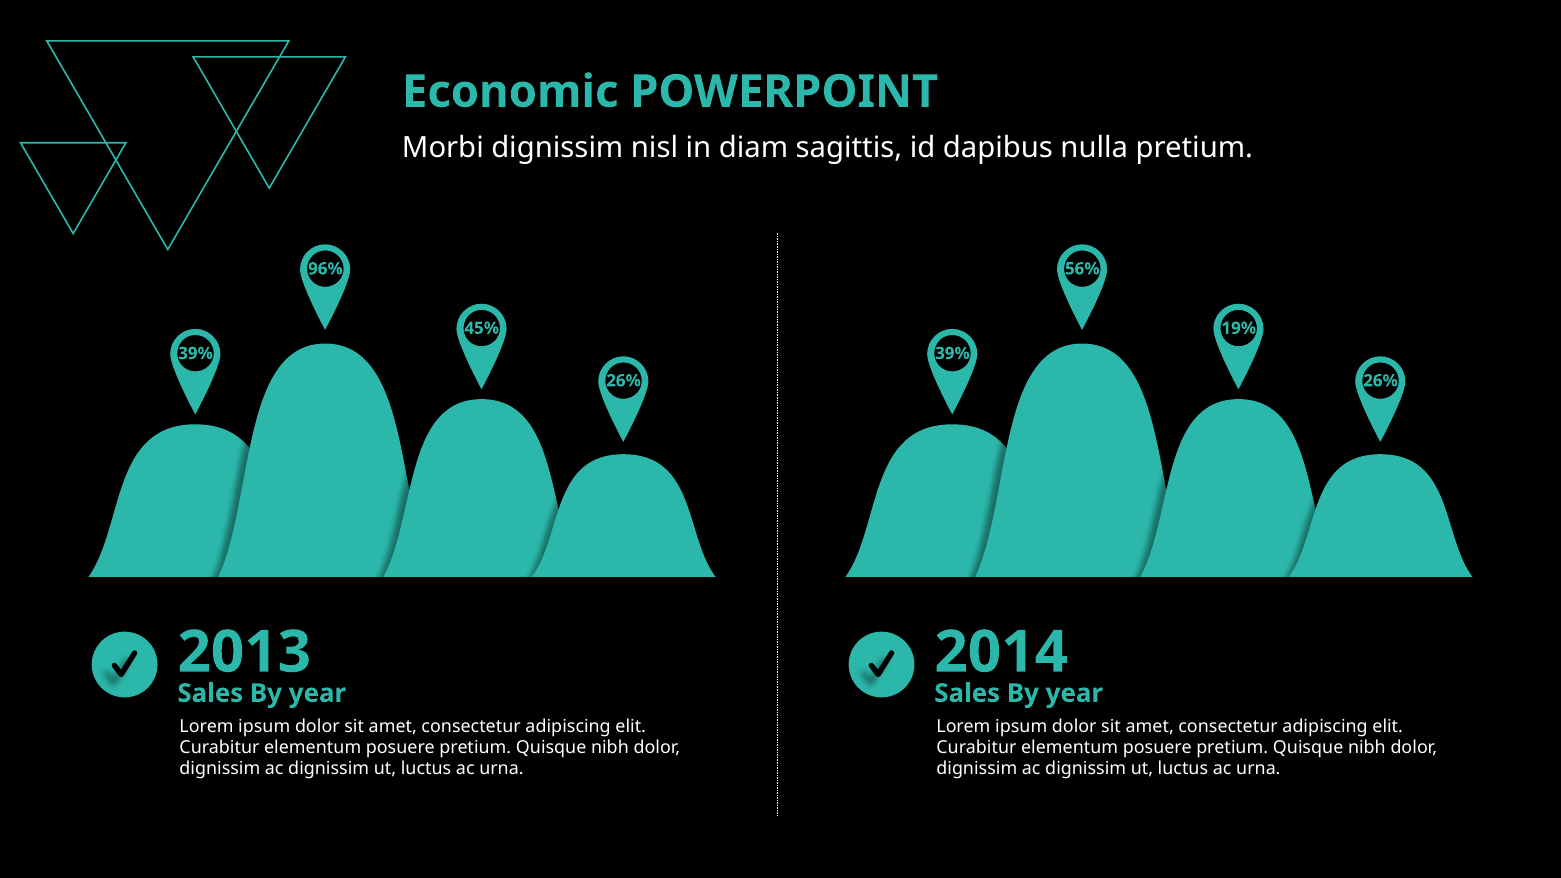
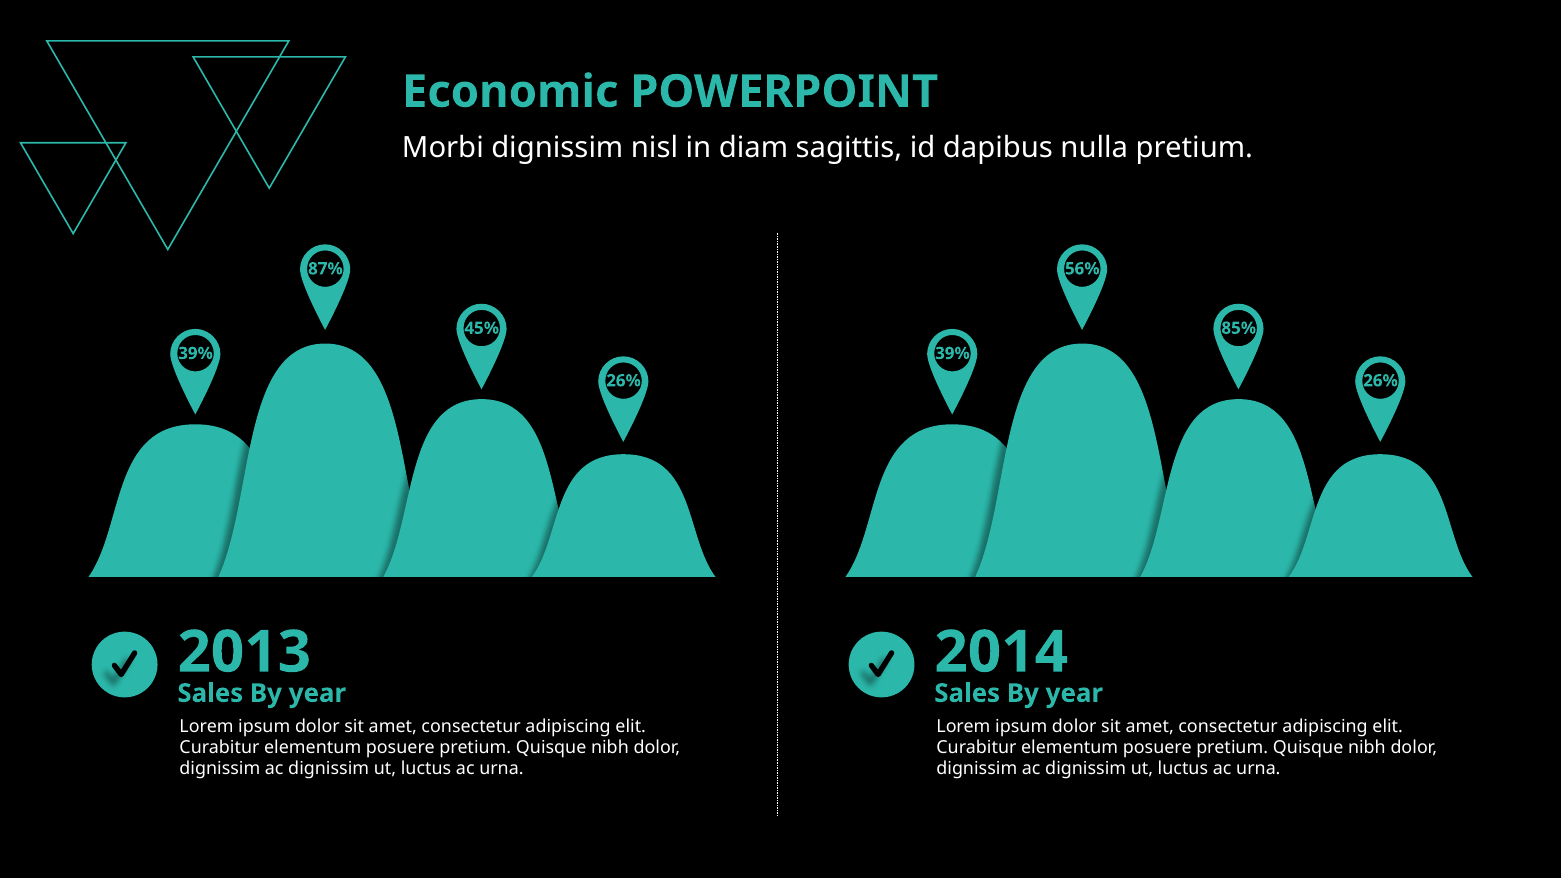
96%: 96% -> 87%
19%: 19% -> 85%
